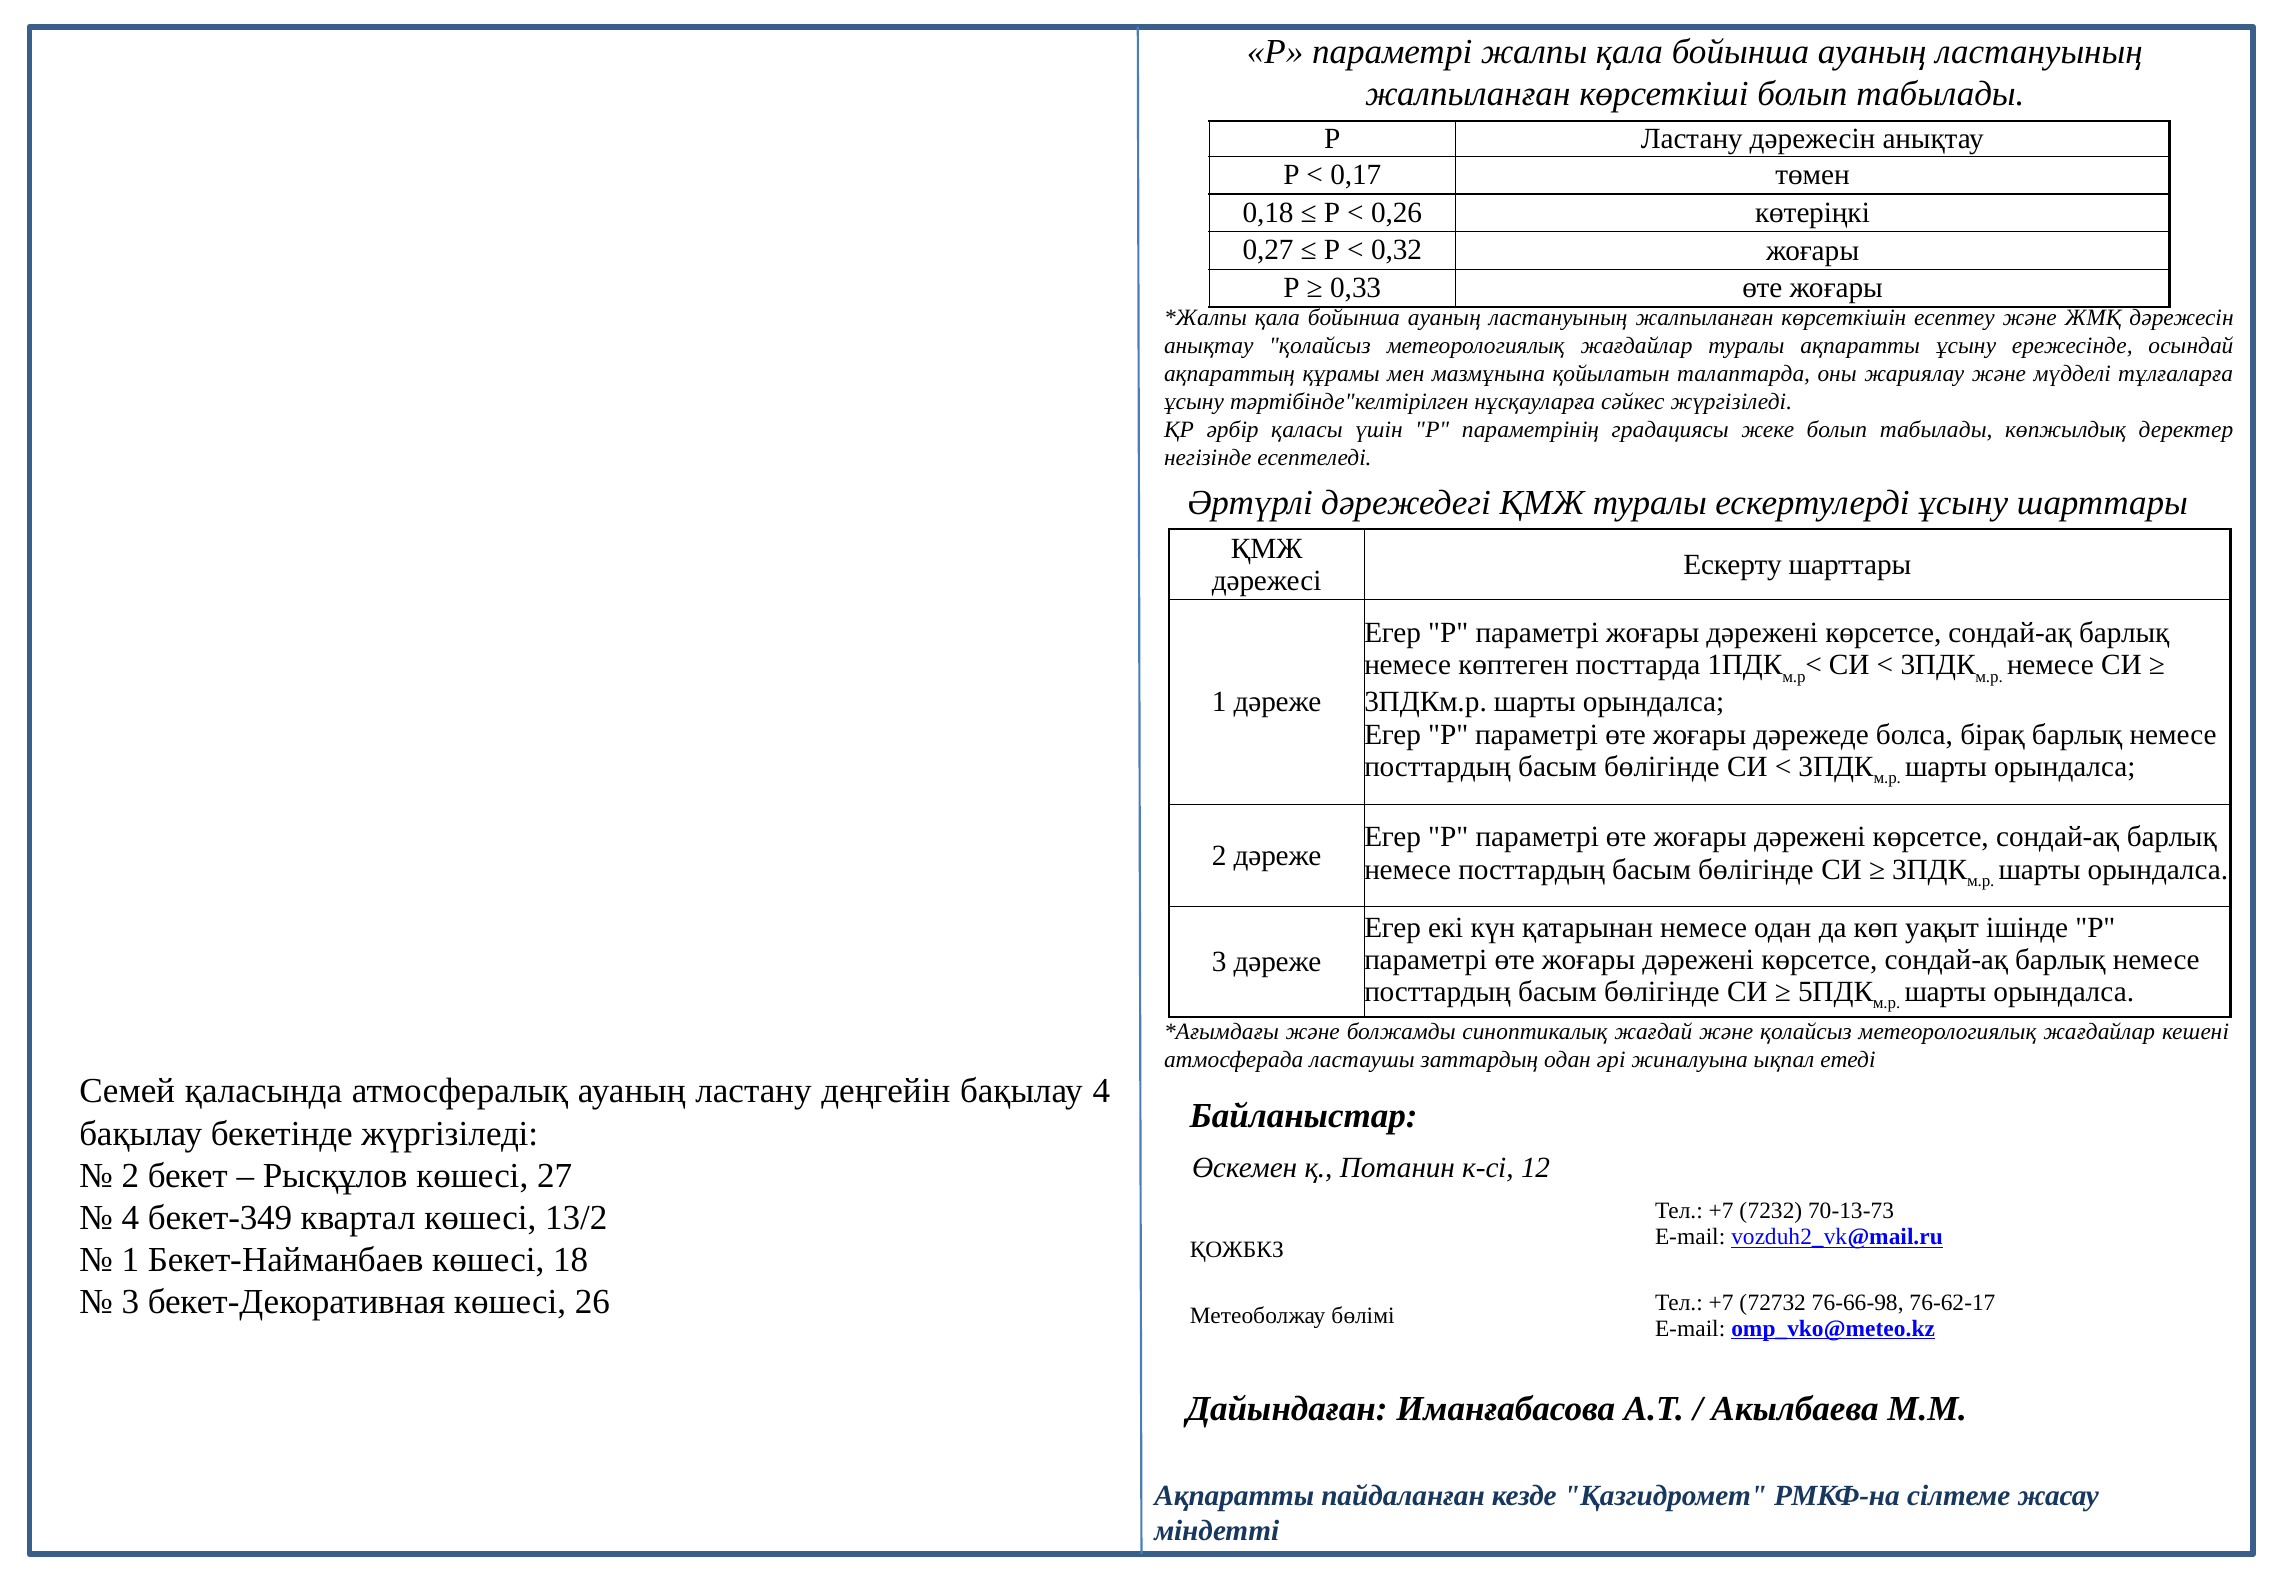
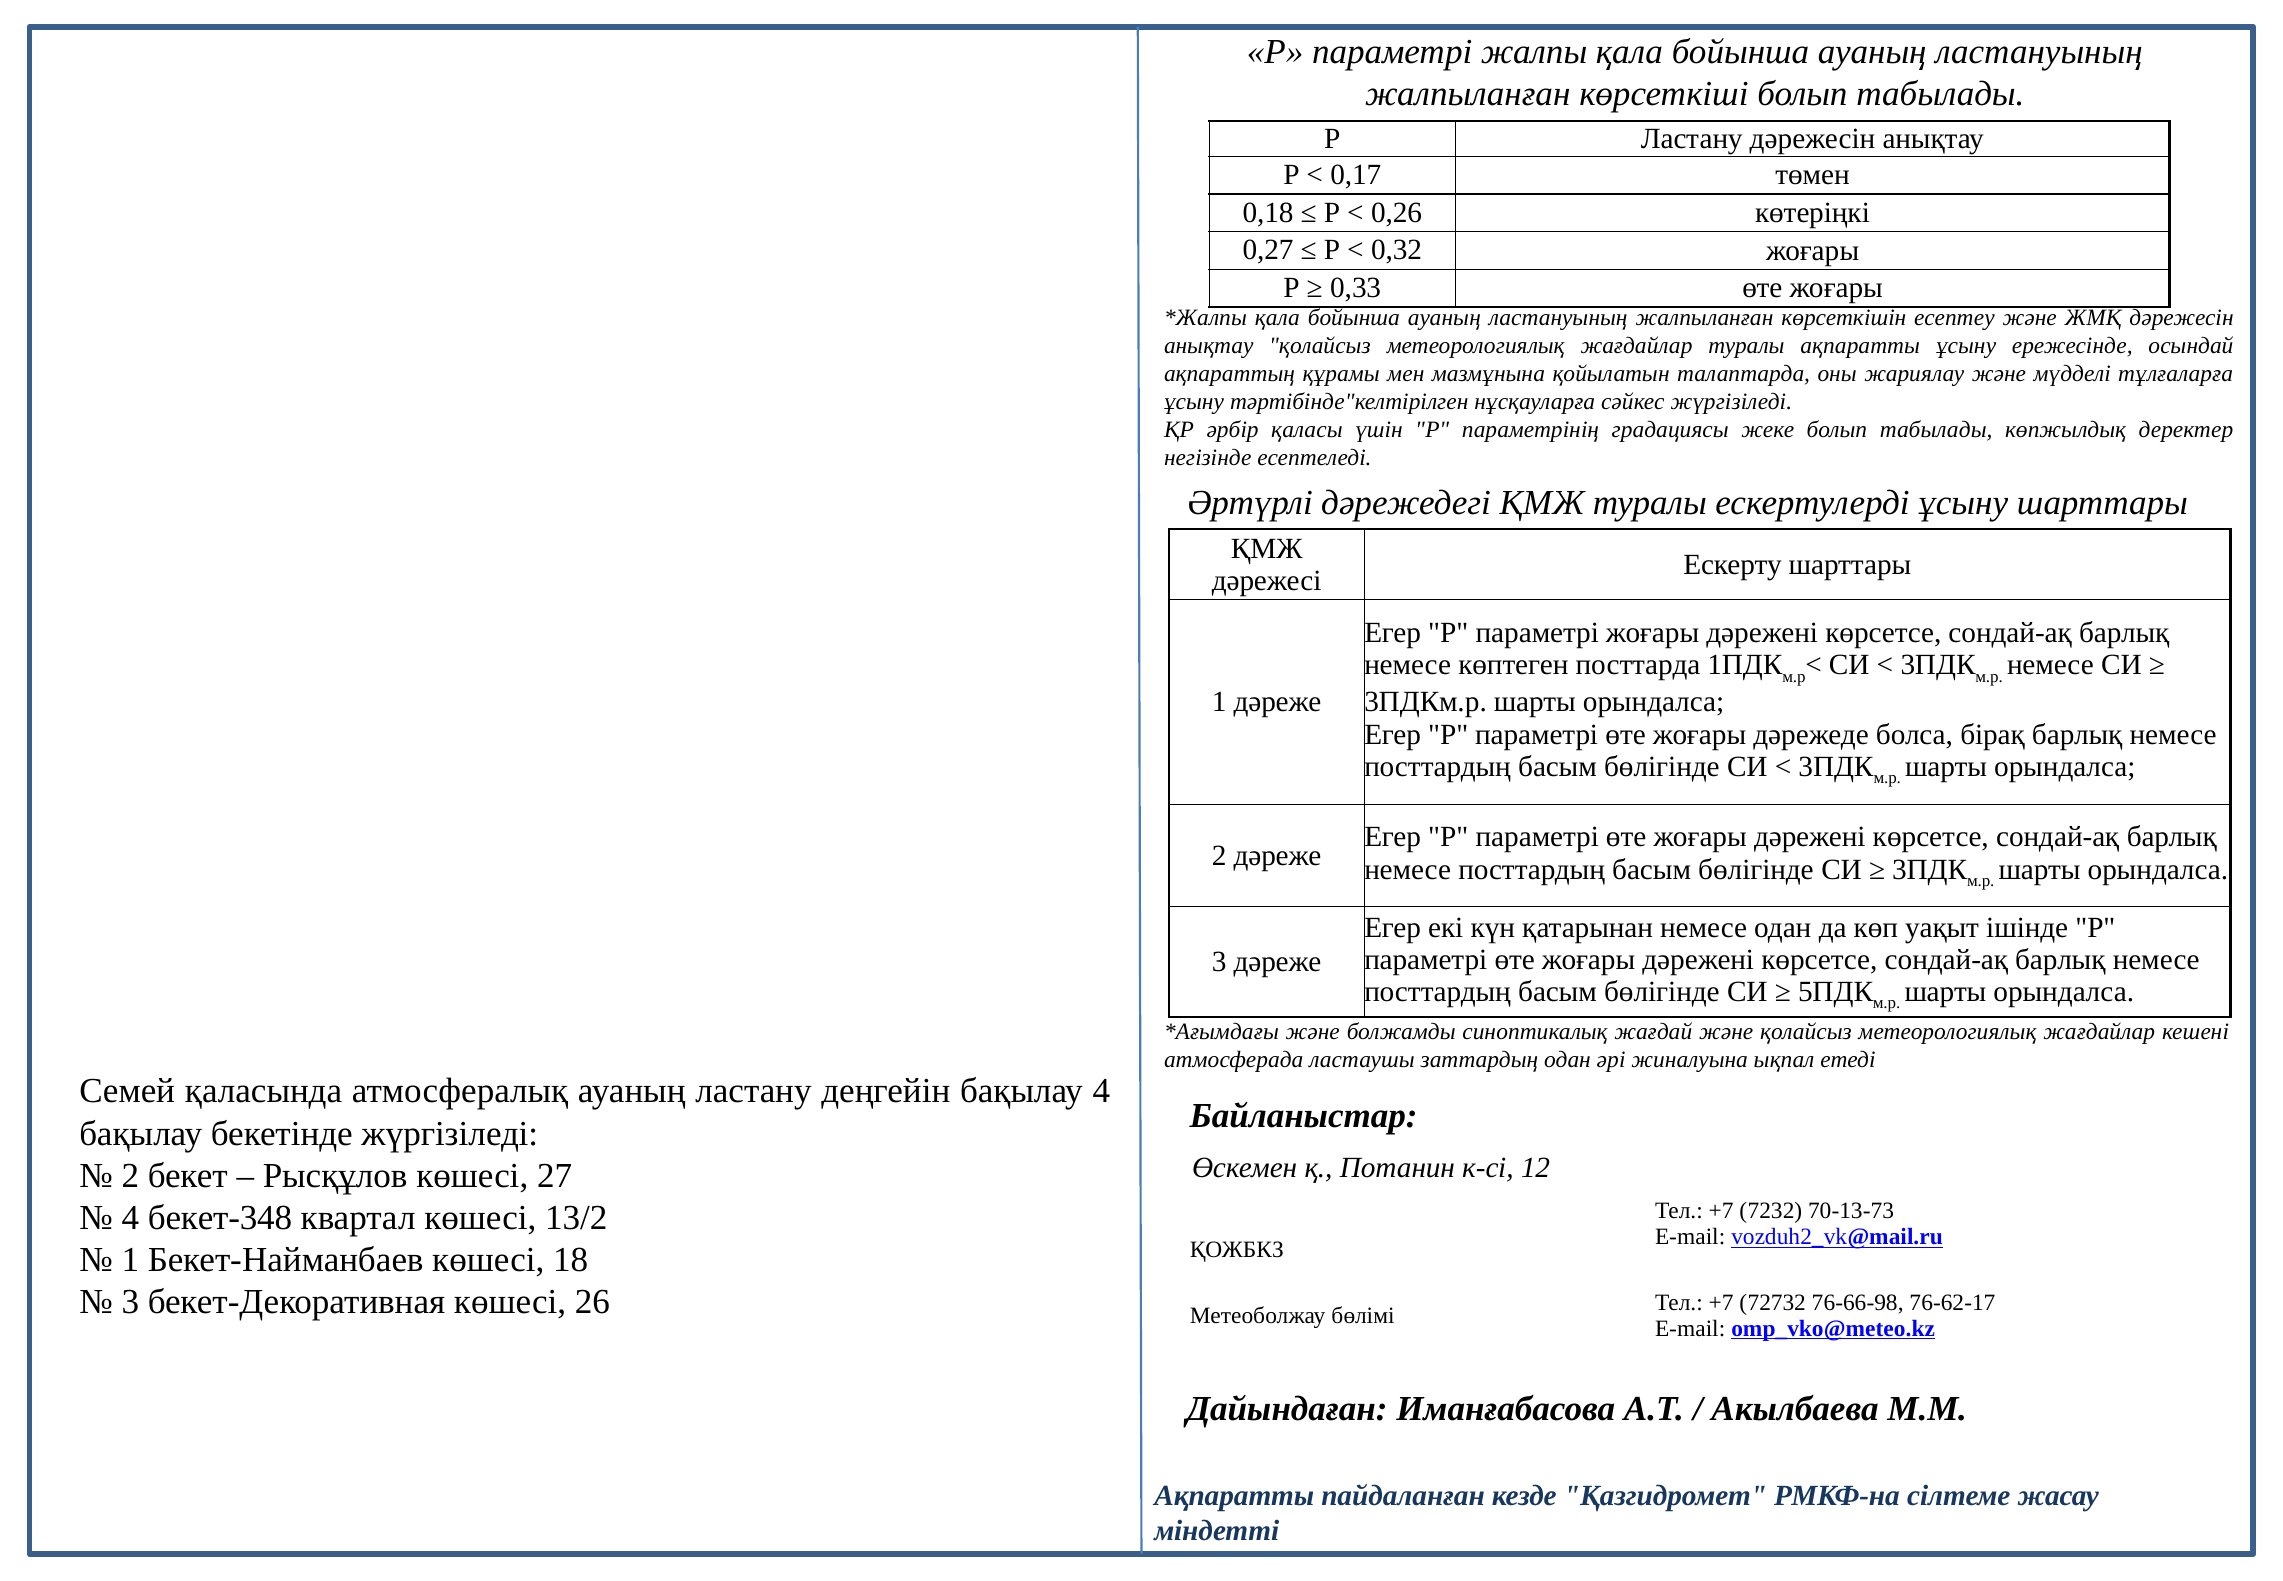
бекет-349: бекет-349 -> бекет-348
